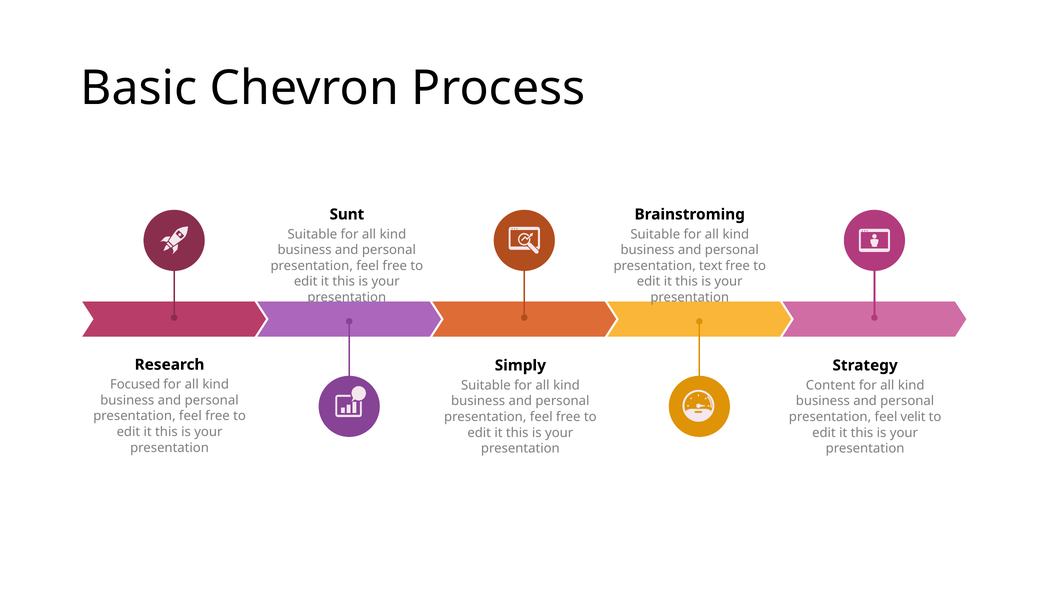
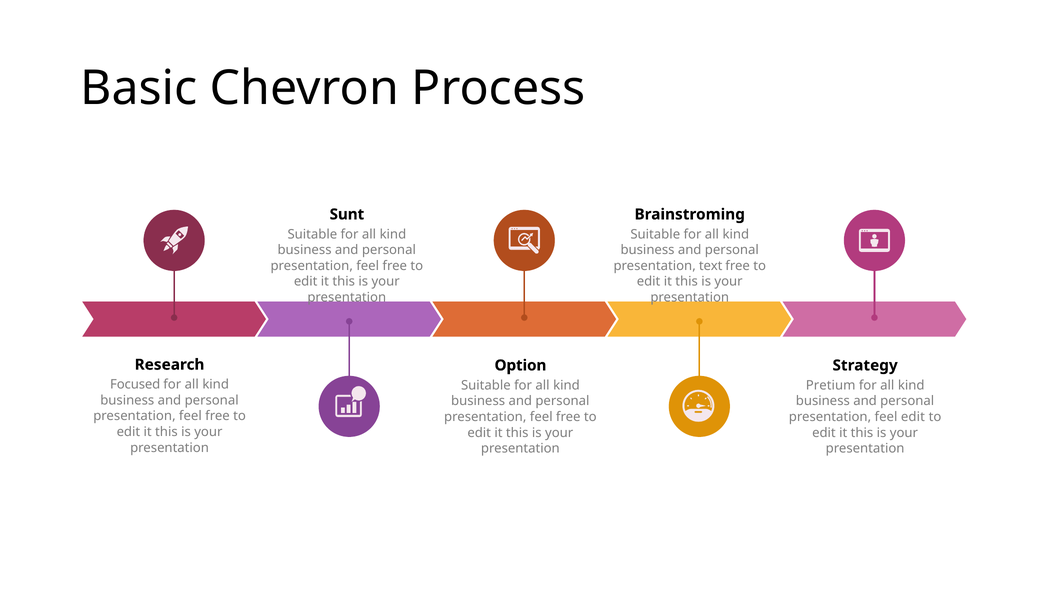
Simply: Simply -> Option
Content: Content -> Pretium
feel velit: velit -> edit
